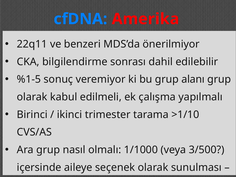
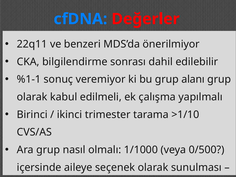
cfDNA Amerika: Amerika -> Değerler
%1-5: %1-5 -> %1-1
3/500: 3/500 -> 0/500
